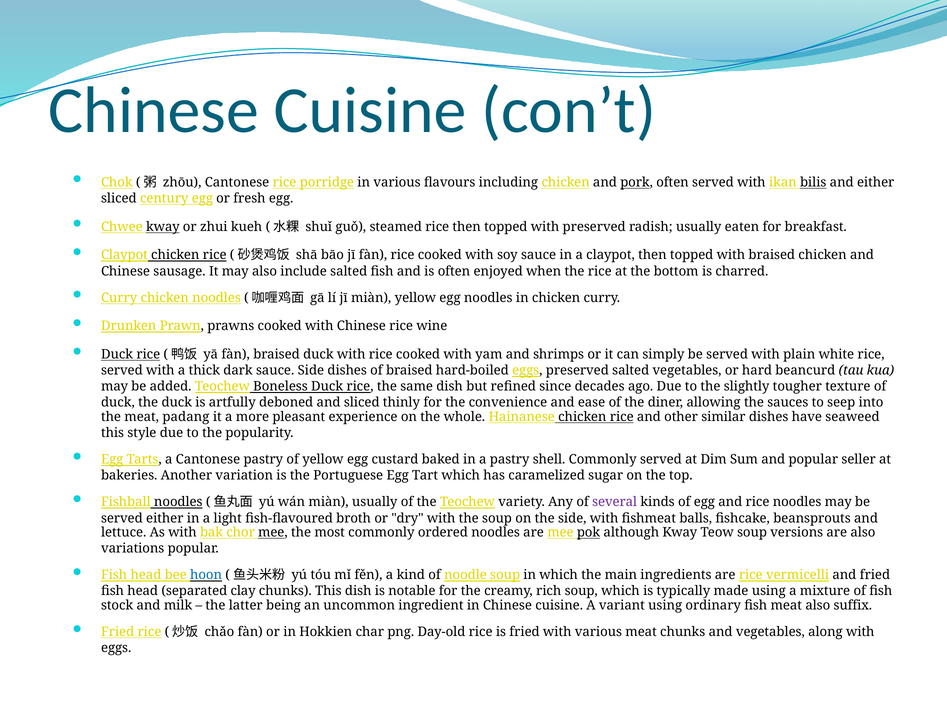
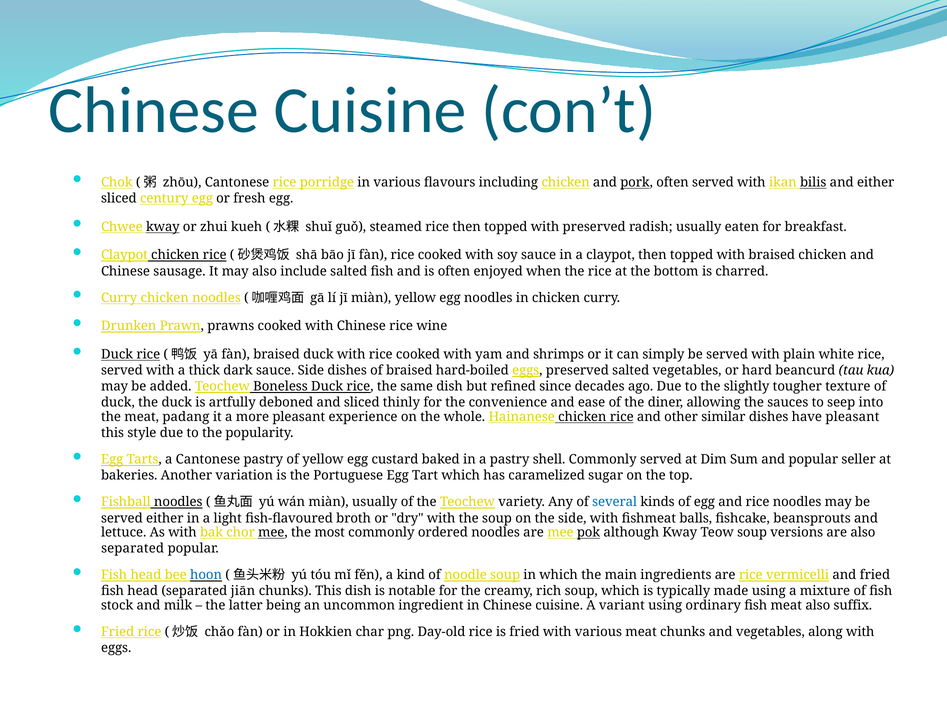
have seaweed: seaweed -> pleasant
several colour: purple -> blue
variations at (133, 548): variations -> separated
clay: clay -> jiān
